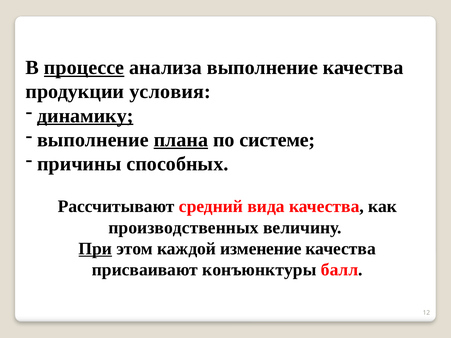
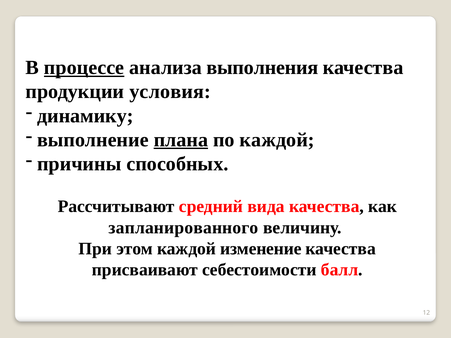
анализа выполнение: выполнение -> выполнения
динамику underline: present -> none
по системе: системе -> каждой
производственных: производственных -> запланированного
При underline: present -> none
конъюнктуры: конъюнктуры -> себестоимости
